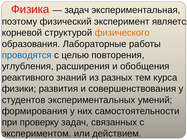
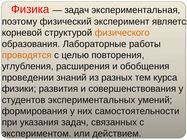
проводятся colour: blue -> orange
реактивного: реактивного -> проведении
проверку: проверку -> указания
